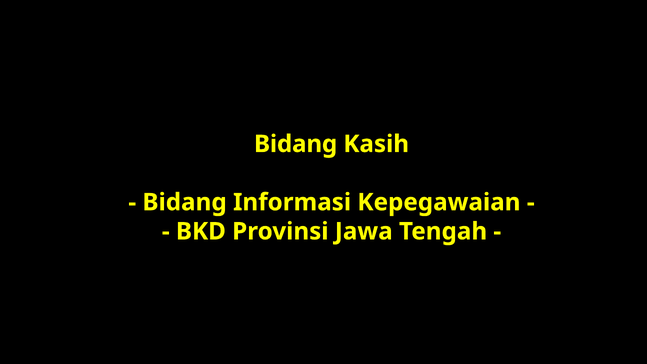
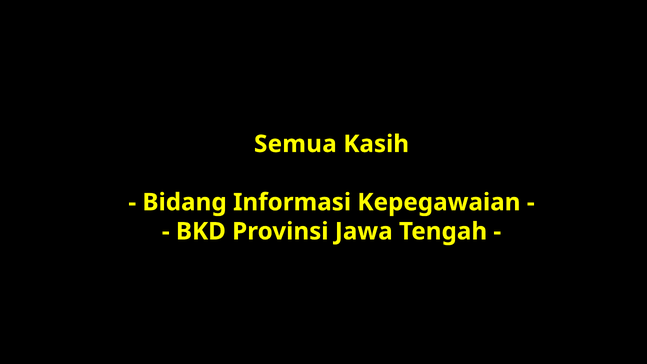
Bidang at (296, 144): Bidang -> Semua
